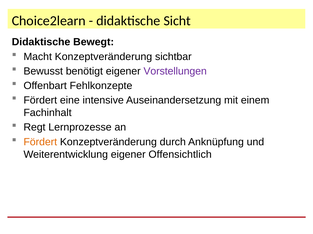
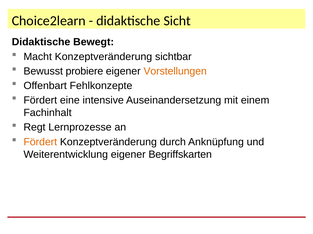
benötigt: benötigt -> probiere
Vorstellungen colour: purple -> orange
Offensichtlich: Offensichtlich -> Begriffskarten
